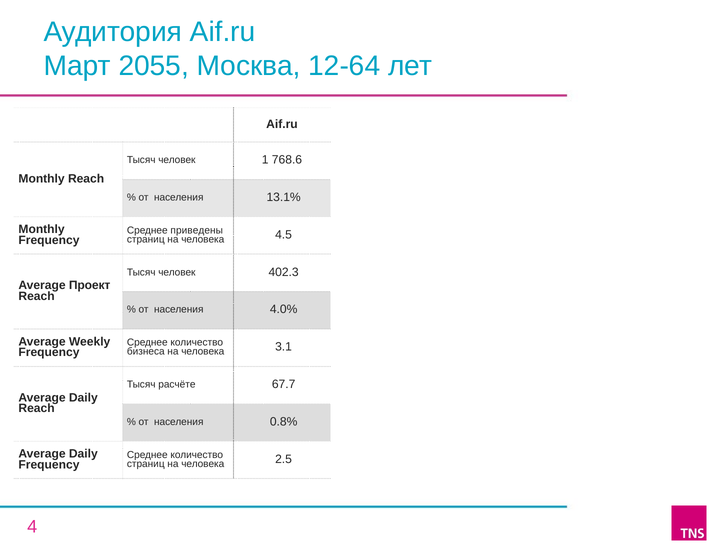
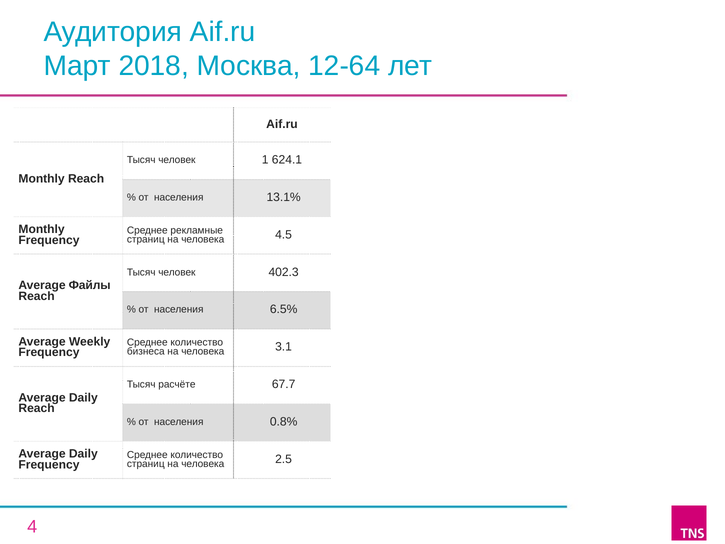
2055: 2055 -> 2018
768.6: 768.6 -> 624.1
приведены: приведены -> рекламные
Проект: Проект -> Файлы
4.0%: 4.0% -> 6.5%
